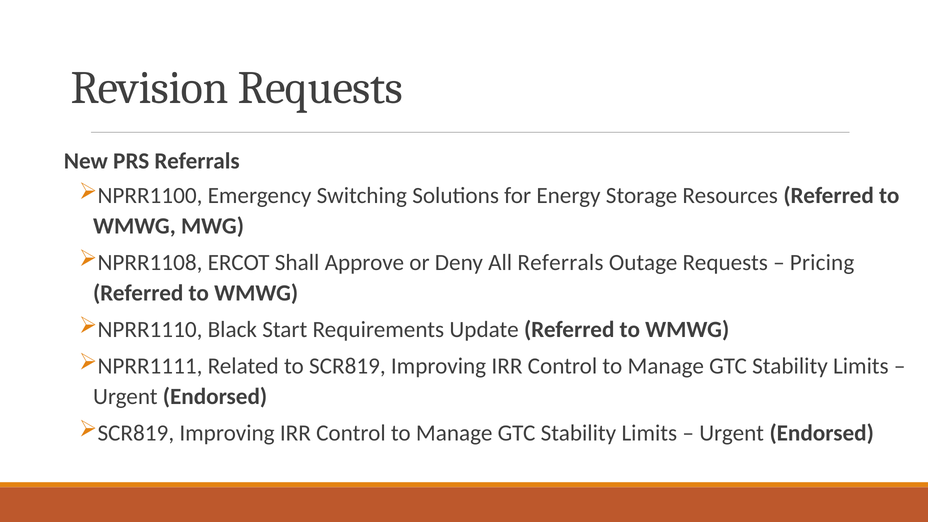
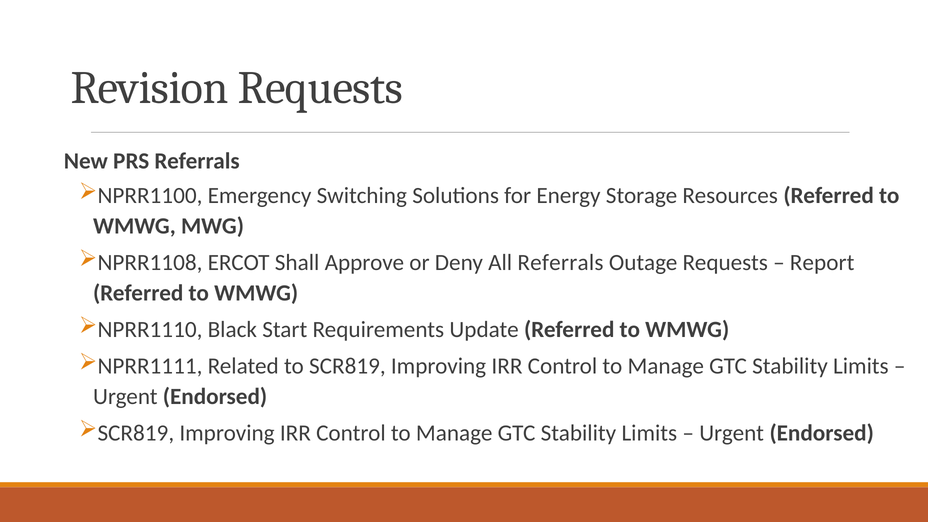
Pricing: Pricing -> Report
